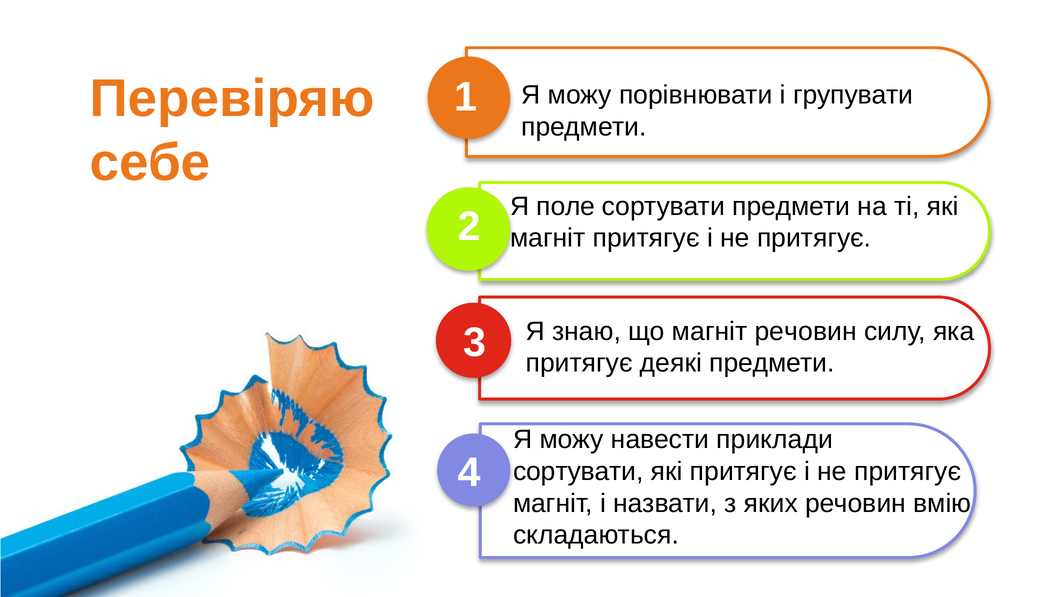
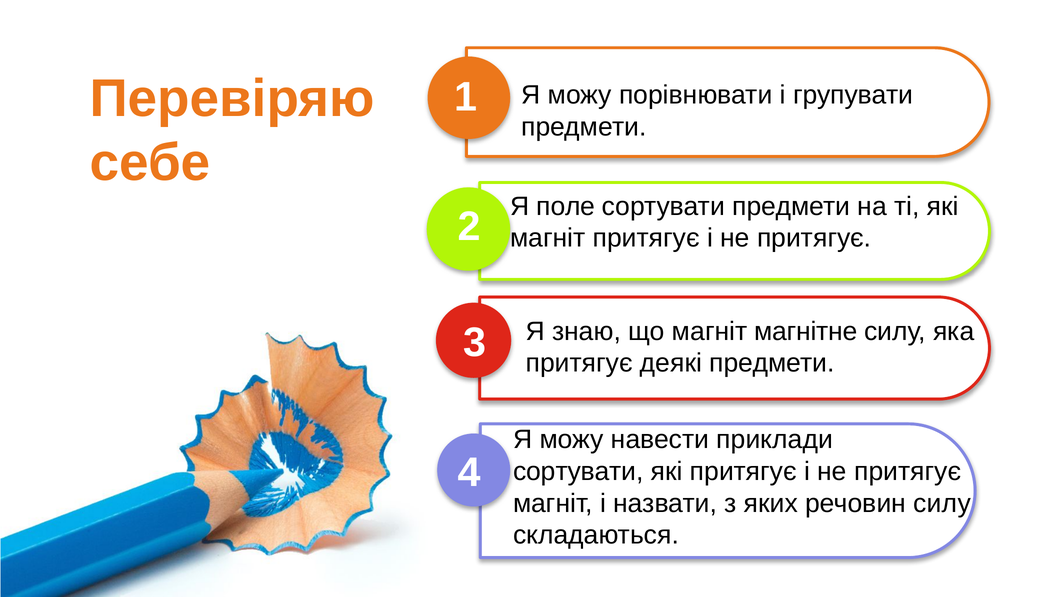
магніт речовин: речовин -> магнітне
речовин вмію: вмію -> силу
